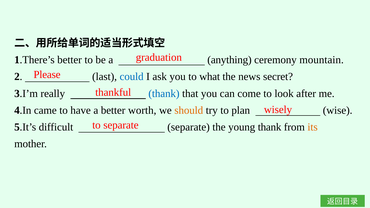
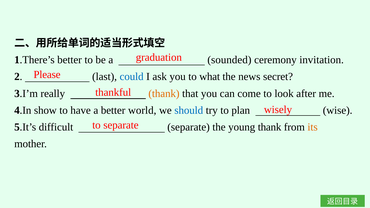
anything: anything -> sounded
mountain: mountain -> invitation
thank at (164, 94) colour: blue -> orange
came: came -> show
worth: worth -> world
should colour: orange -> blue
